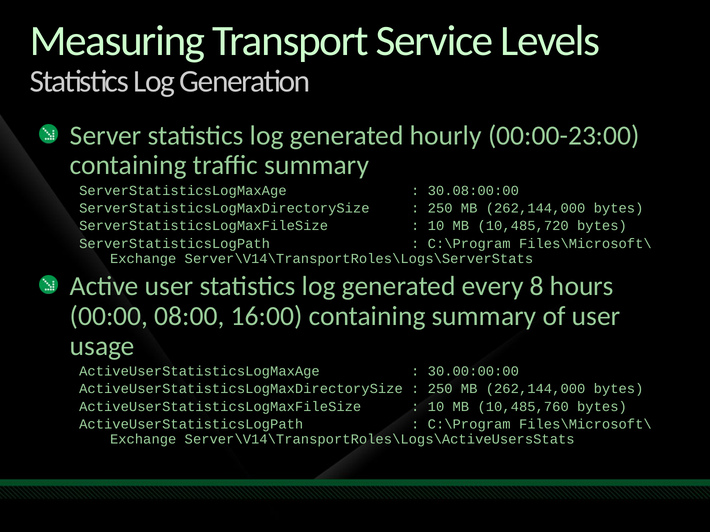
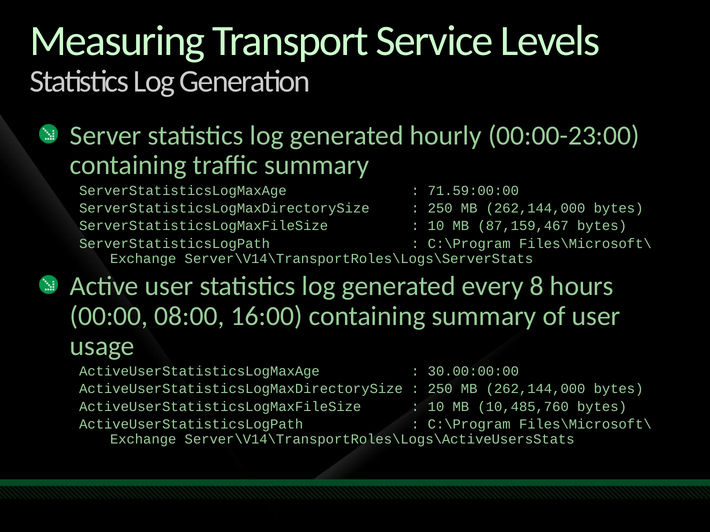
30.08:00:00: 30.08:00:00 -> 71.59:00:00
10,485,720: 10,485,720 -> 87,159,467
